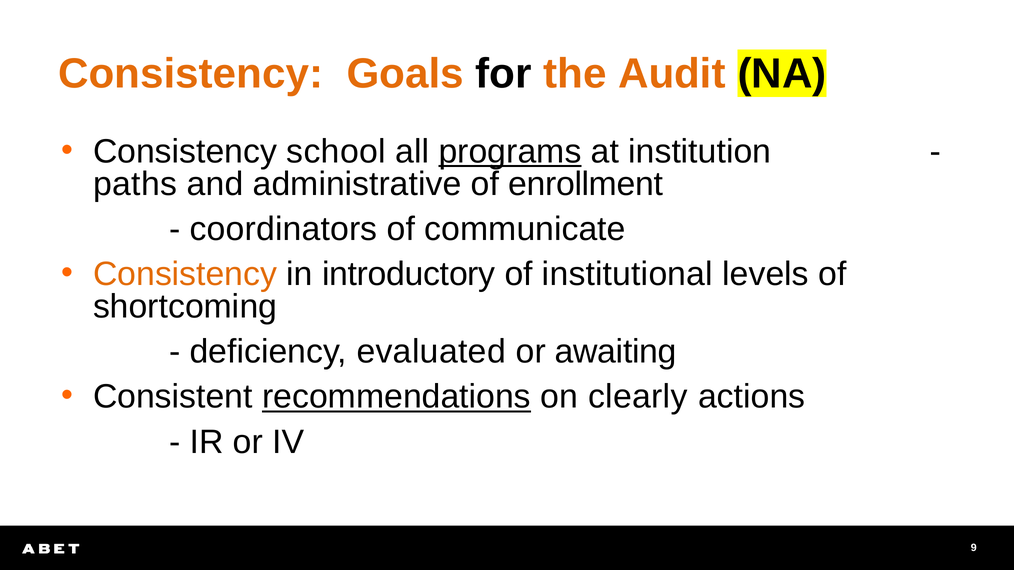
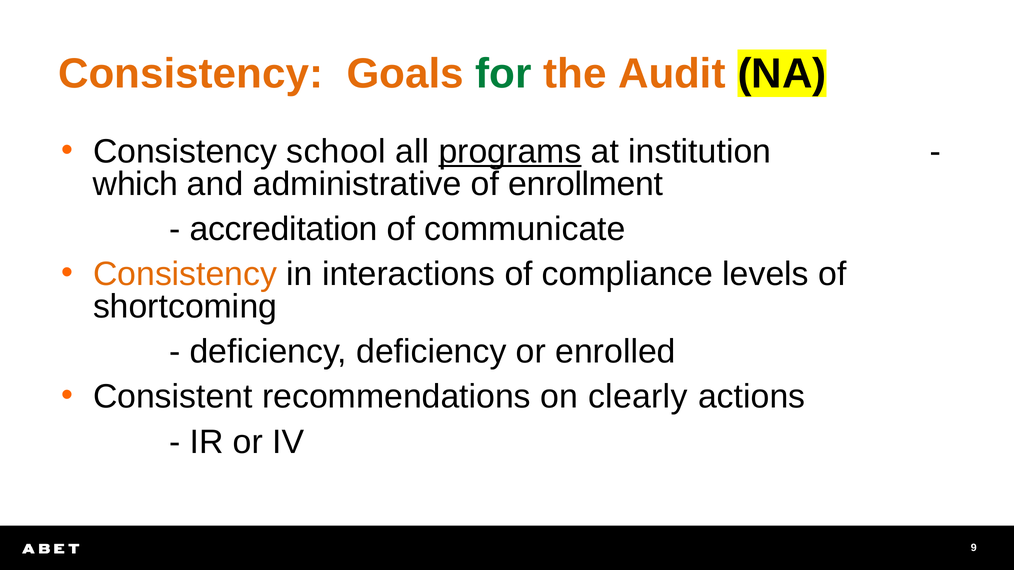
for colour: black -> green
paths: paths -> which
coordinators: coordinators -> accreditation
introductory: introductory -> interactions
institutional: institutional -> compliance
deficiency evaluated: evaluated -> deficiency
awaiting: awaiting -> enrolled
recommendations underline: present -> none
